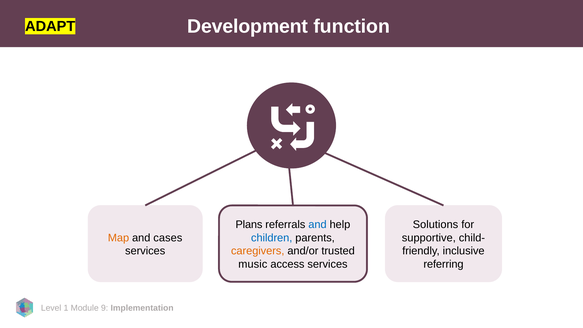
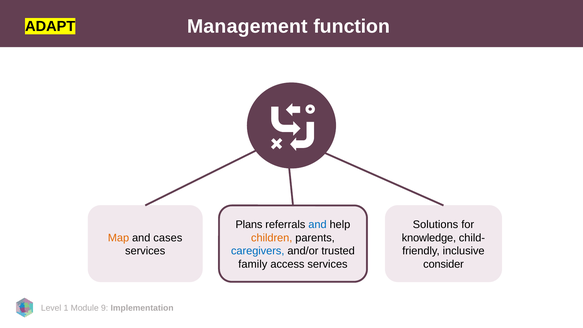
Development: Development -> Management
children colour: blue -> orange
supportive: supportive -> knowledge
caregivers colour: orange -> blue
music: music -> family
referring: referring -> consider
